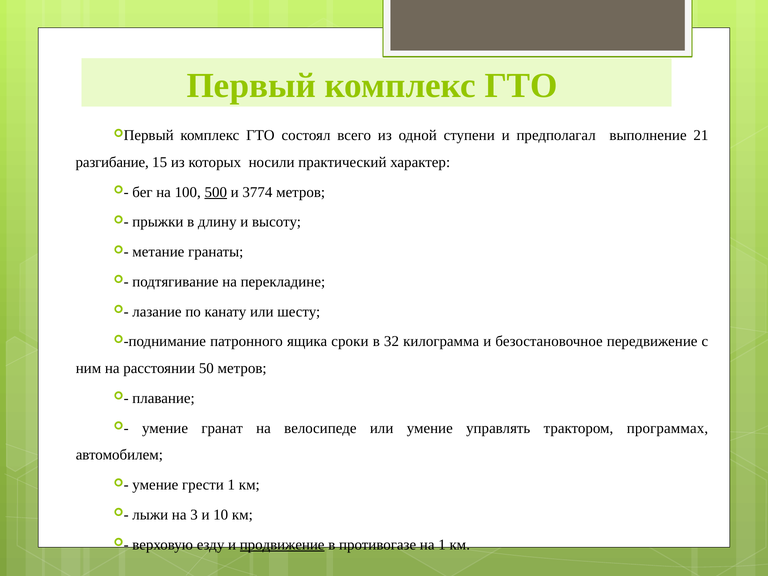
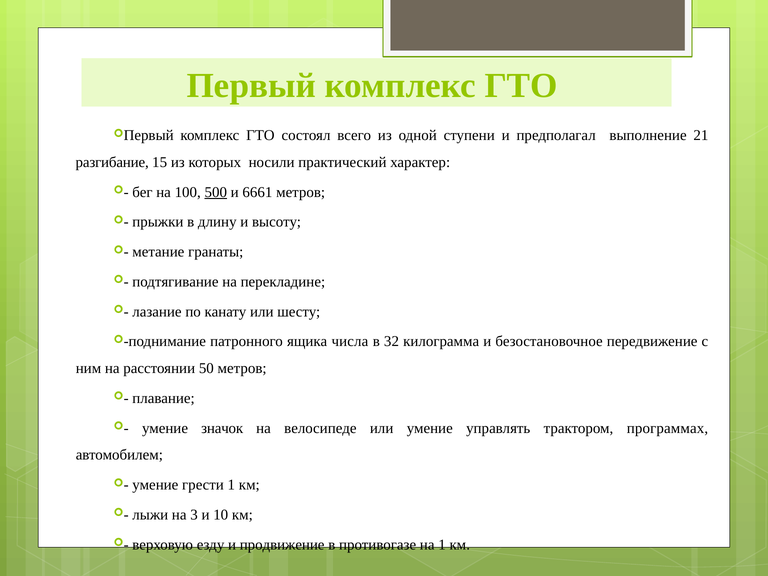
3774: 3774 -> 6661
сроки: сроки -> числа
гранат: гранат -> значок
продвижение underline: present -> none
